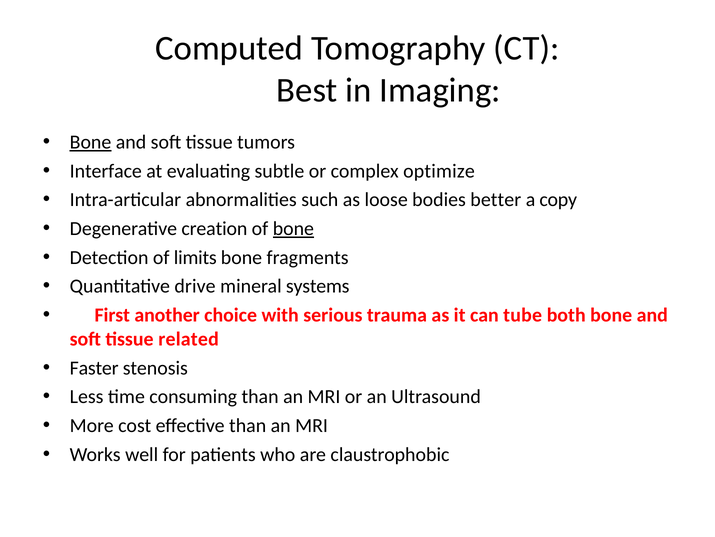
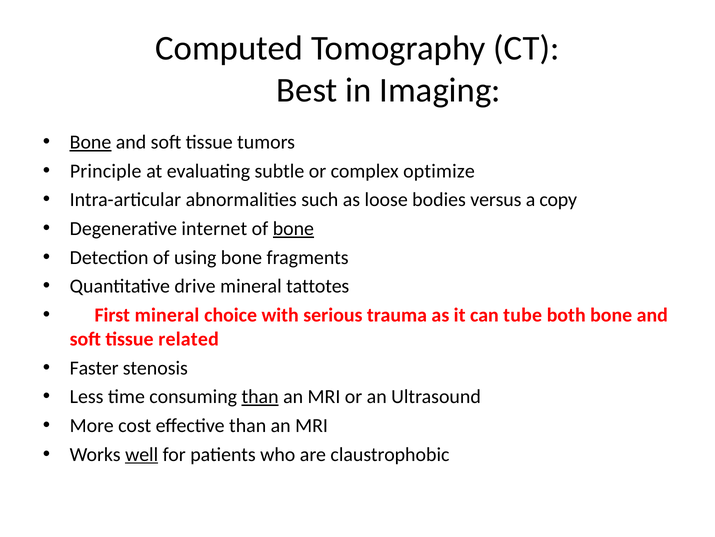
Interface: Interface -> Principle
better: better -> versus
creation: creation -> internet
limits: limits -> using
systems: systems -> tattotes
☺First another: another -> mineral
than at (260, 396) underline: none -> present
well underline: none -> present
